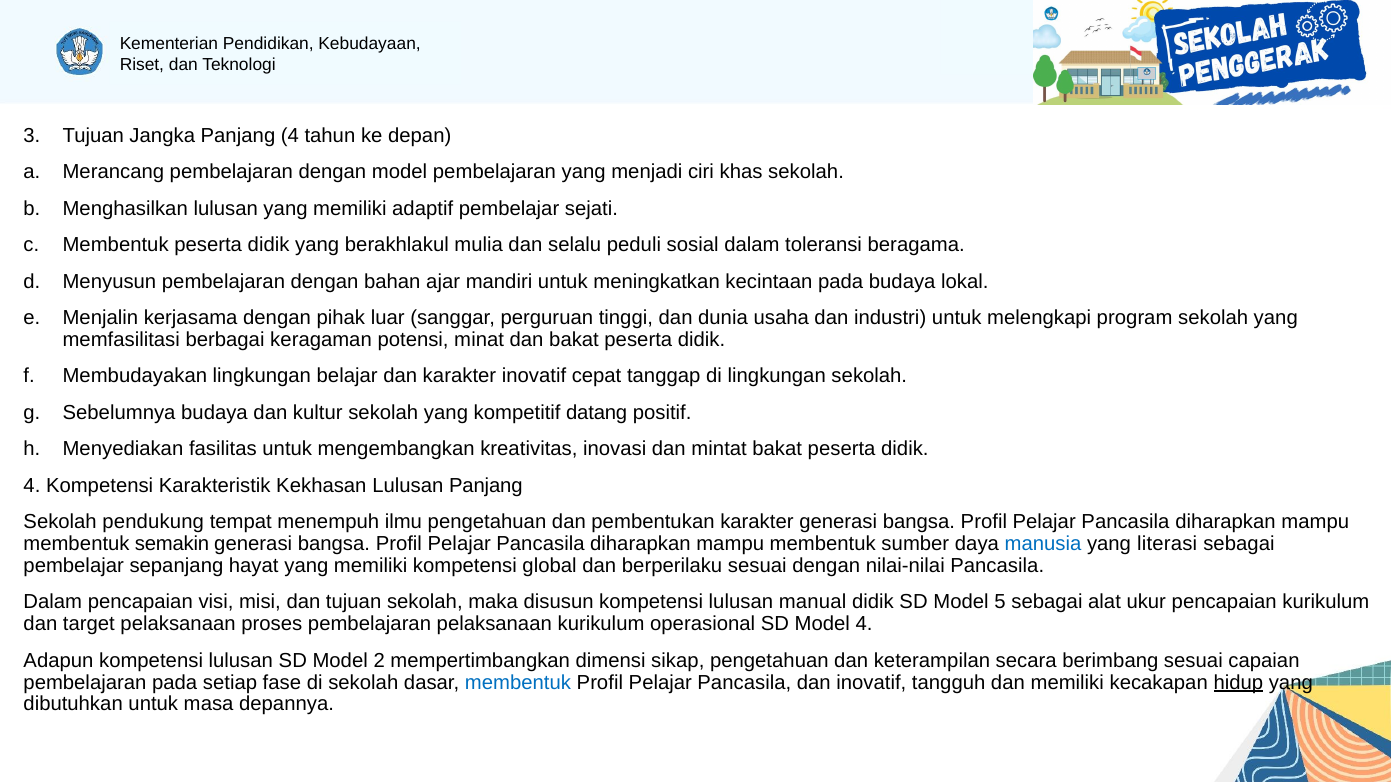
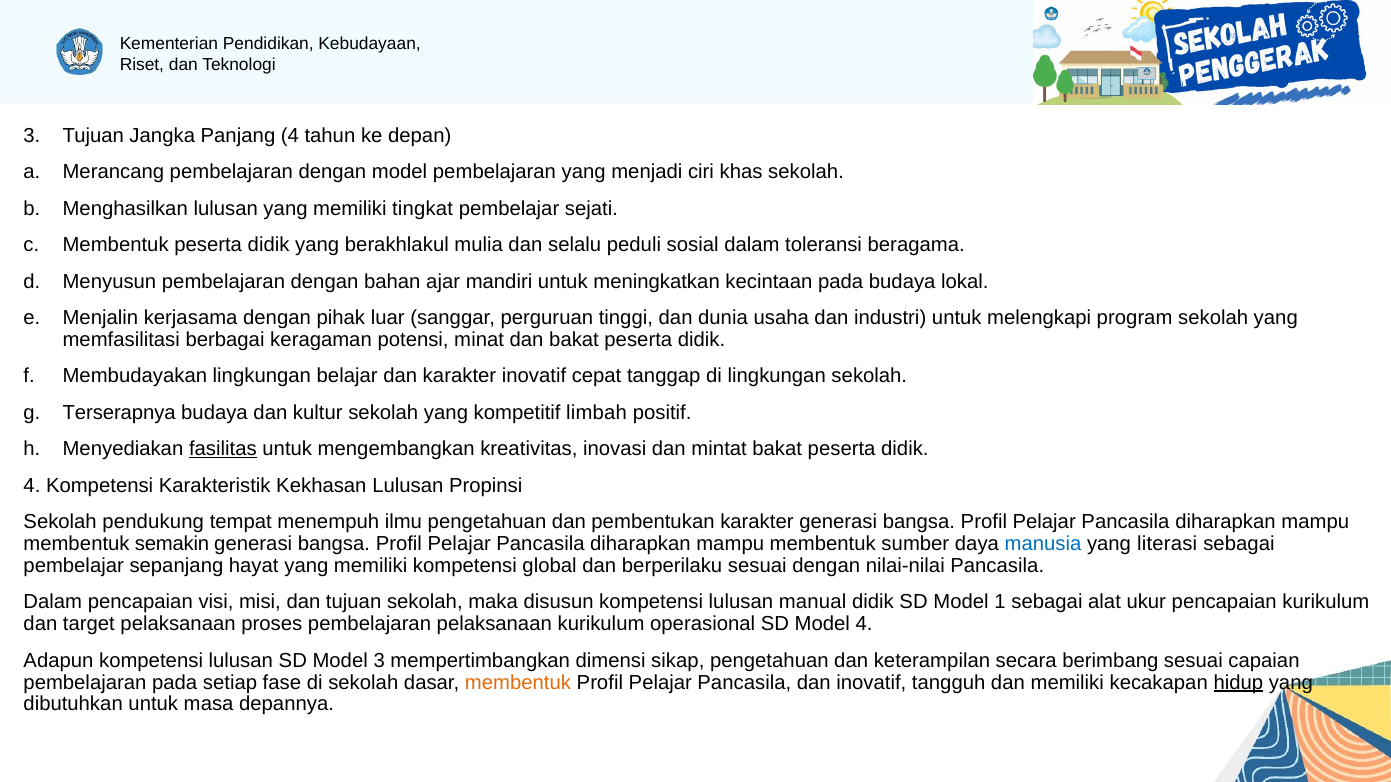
adaptif: adaptif -> tingkat
Sebelumnya: Sebelumnya -> Terserapnya
datang: datang -> limbah
fasilitas underline: none -> present
Lulusan Panjang: Panjang -> Propinsi
5: 5 -> 1
Model 2: 2 -> 3
membentuk at (518, 683) colour: blue -> orange
